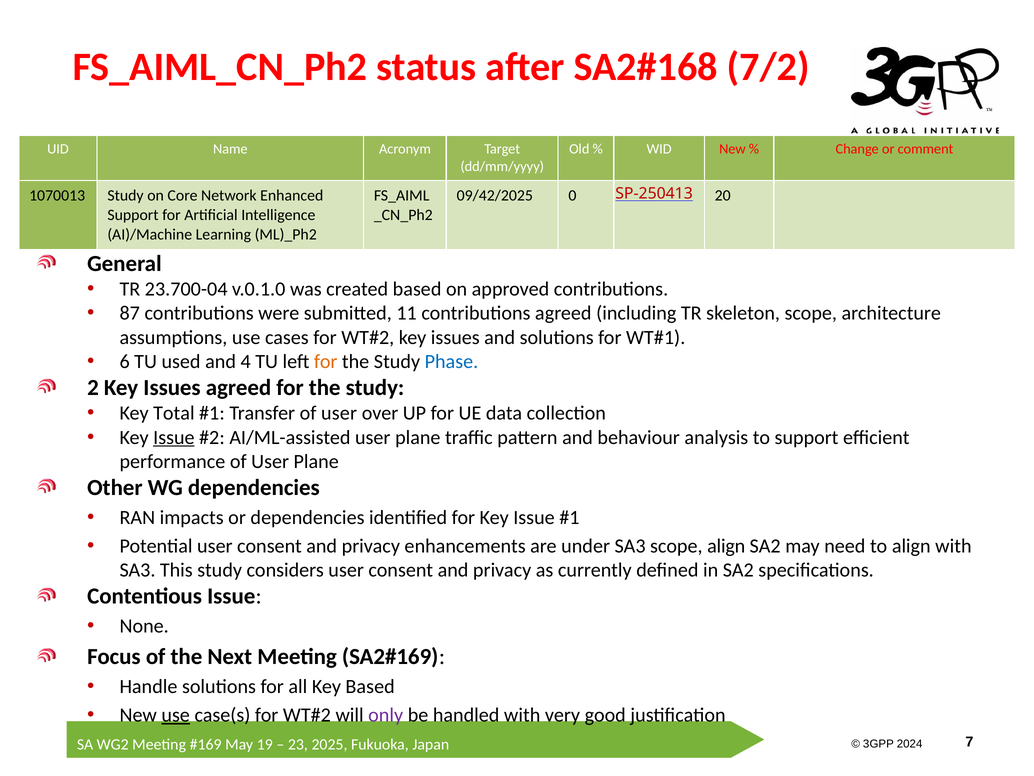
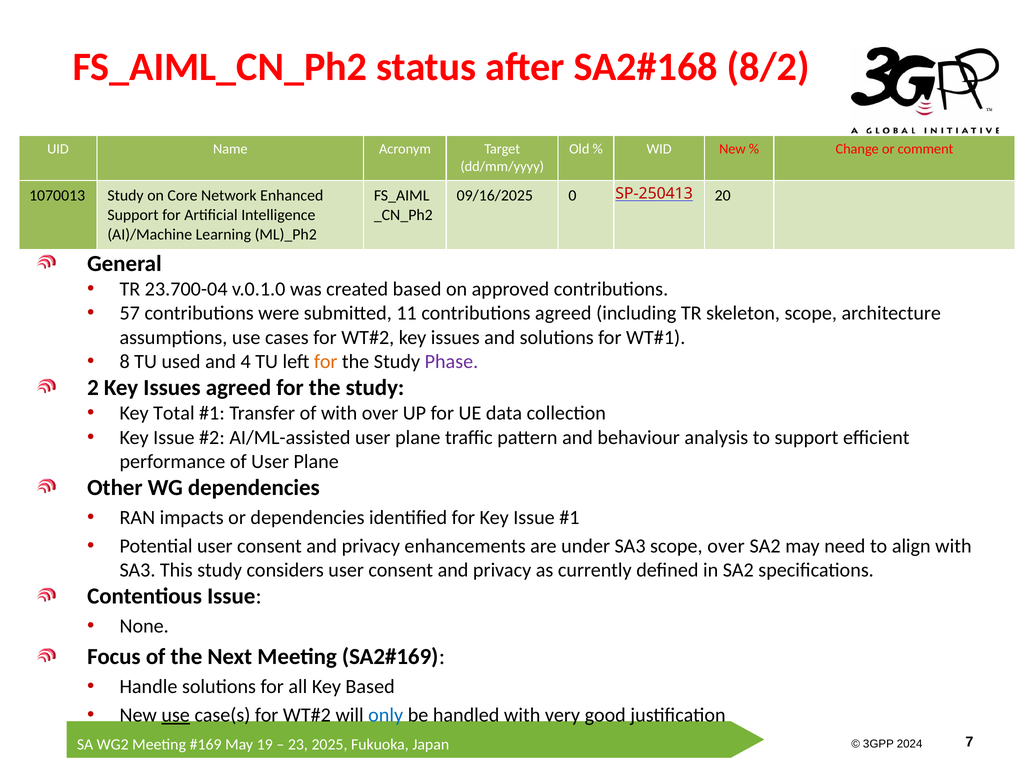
7/2: 7/2 -> 8/2
09/42/2025: 09/42/2025 -> 09/16/2025
87: 87 -> 57
6: 6 -> 8
Phase colour: blue -> purple
Transfer of user: user -> with
Issue at (174, 437) underline: present -> none
scope align: align -> over
only colour: purple -> blue
